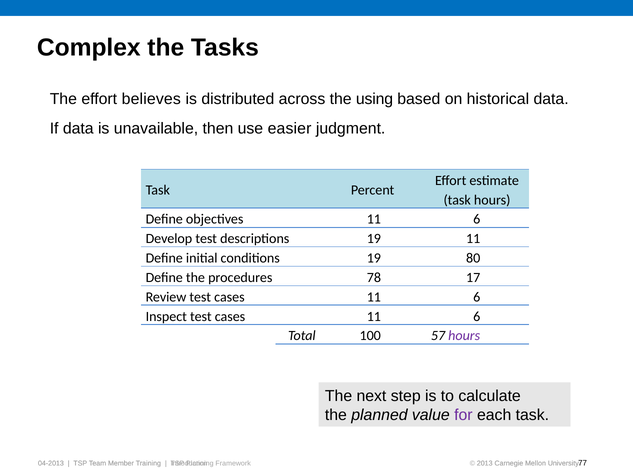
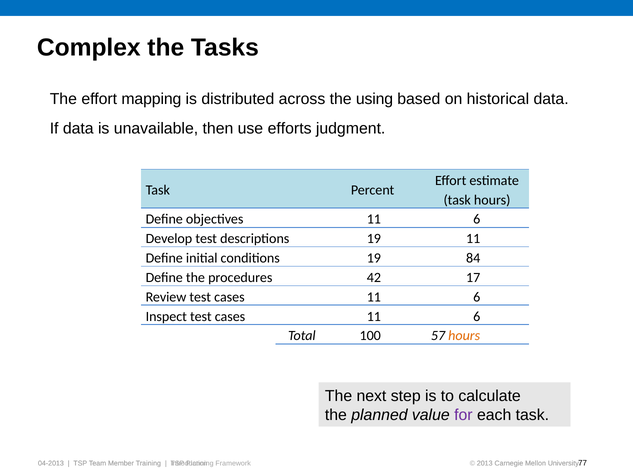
believes: believes -> mapping
easier: easier -> efforts
80: 80 -> 84
78: 78 -> 42
hours at (464, 336) colour: purple -> orange
